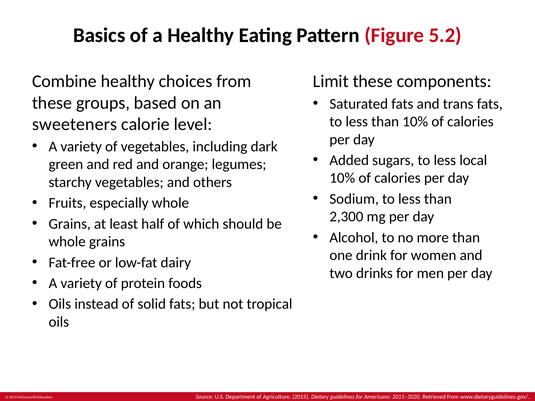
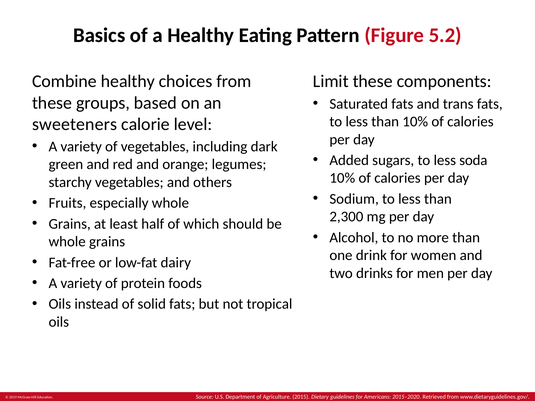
local: local -> soda
